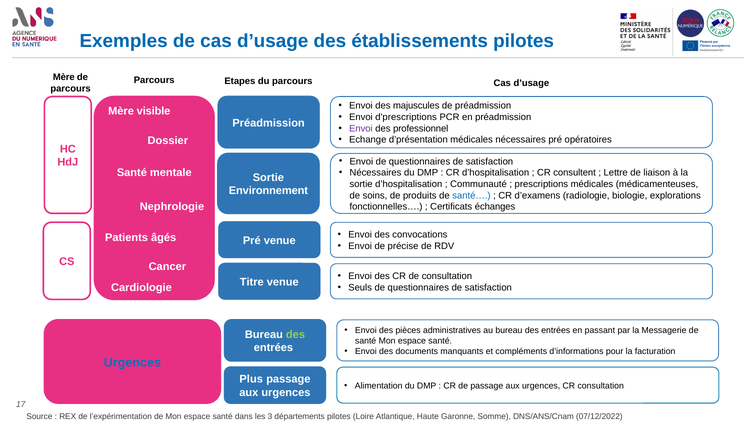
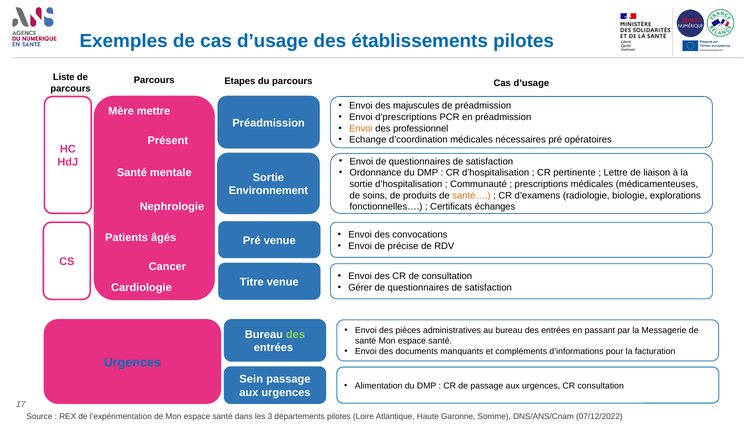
Mère at (64, 77): Mère -> Liste
visible: visible -> mettre
Envoi at (361, 129) colour: purple -> orange
d’présentation: d’présentation -> d’coordination
Dossier: Dossier -> Présent
Nécessaires at (376, 173): Nécessaires -> Ordonnance
consultent: consultent -> pertinente
santé… colour: blue -> orange
Seuls: Seuls -> Gérer
Plus: Plus -> Sein
